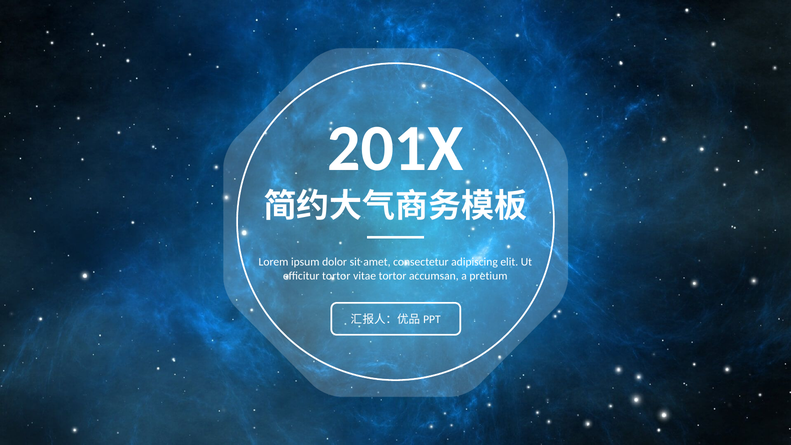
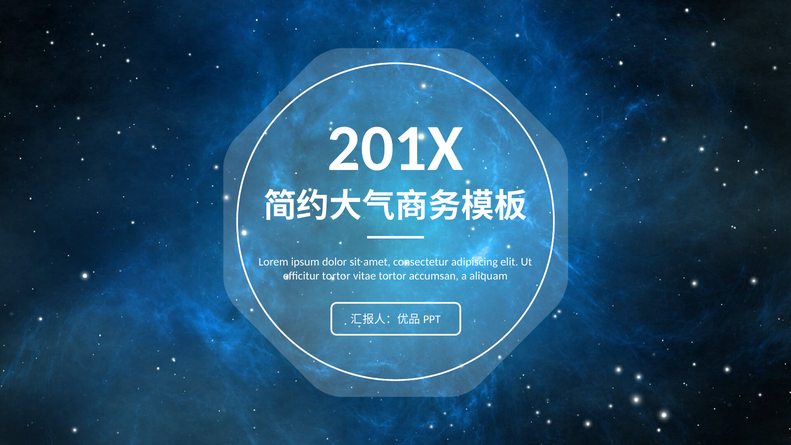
pretium: pretium -> aliquam
